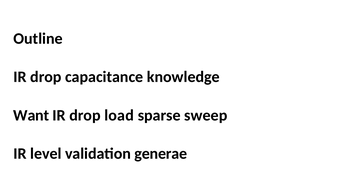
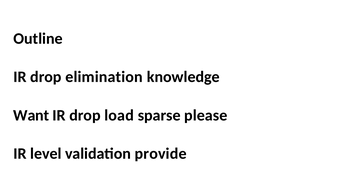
capacitance: capacitance -> elimination
sweep: sweep -> please
generae: generae -> provide
